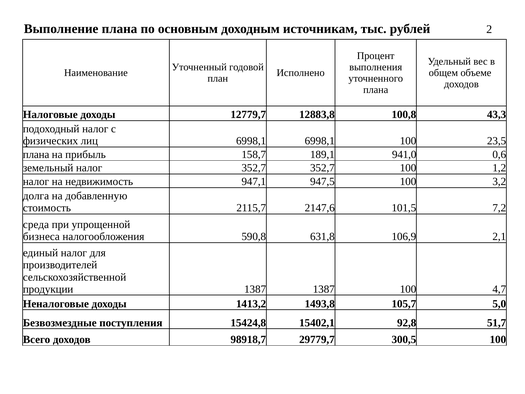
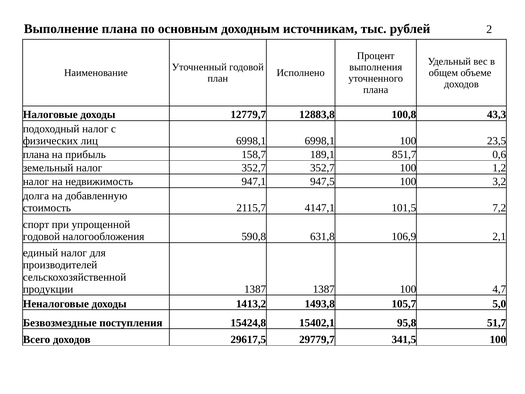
941,0: 941,0 -> 851,7
2147,6: 2147,6 -> 4147,1
среда: среда -> спорт
бизнеса at (41, 237): бизнеса -> годовой
92,8: 92,8 -> 95,8
98918,7: 98918,7 -> 29617,5
300,5: 300,5 -> 341,5
